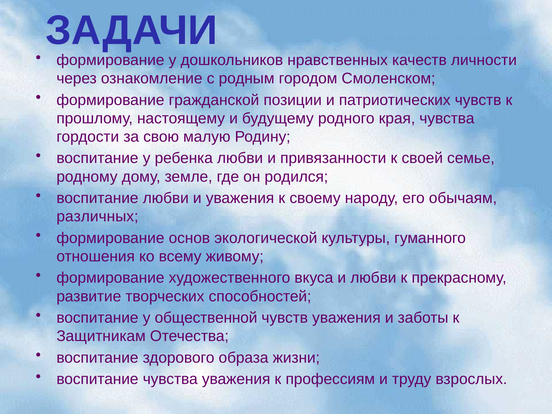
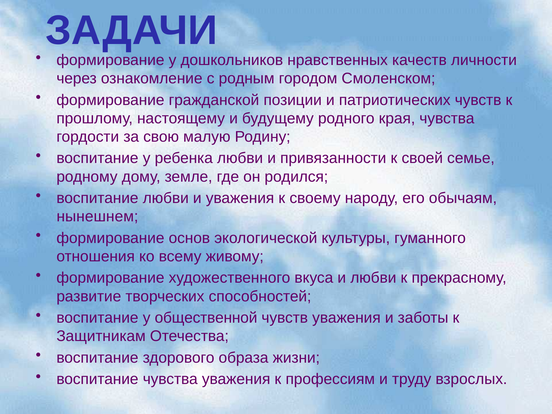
различных: различных -> нынешнем
